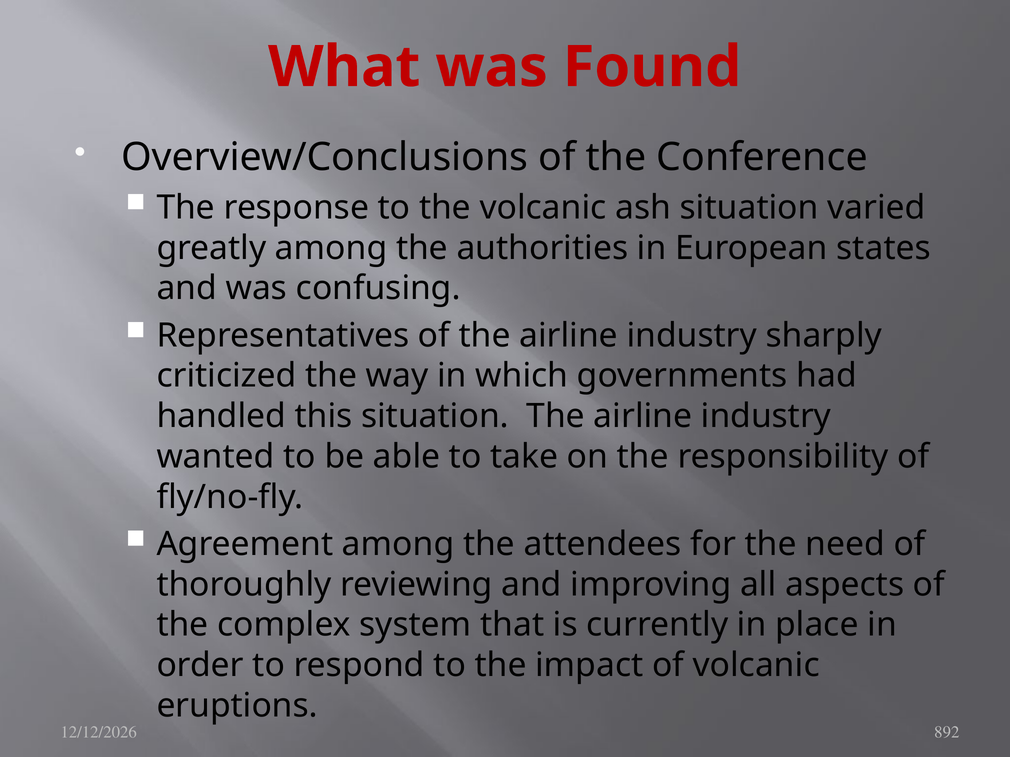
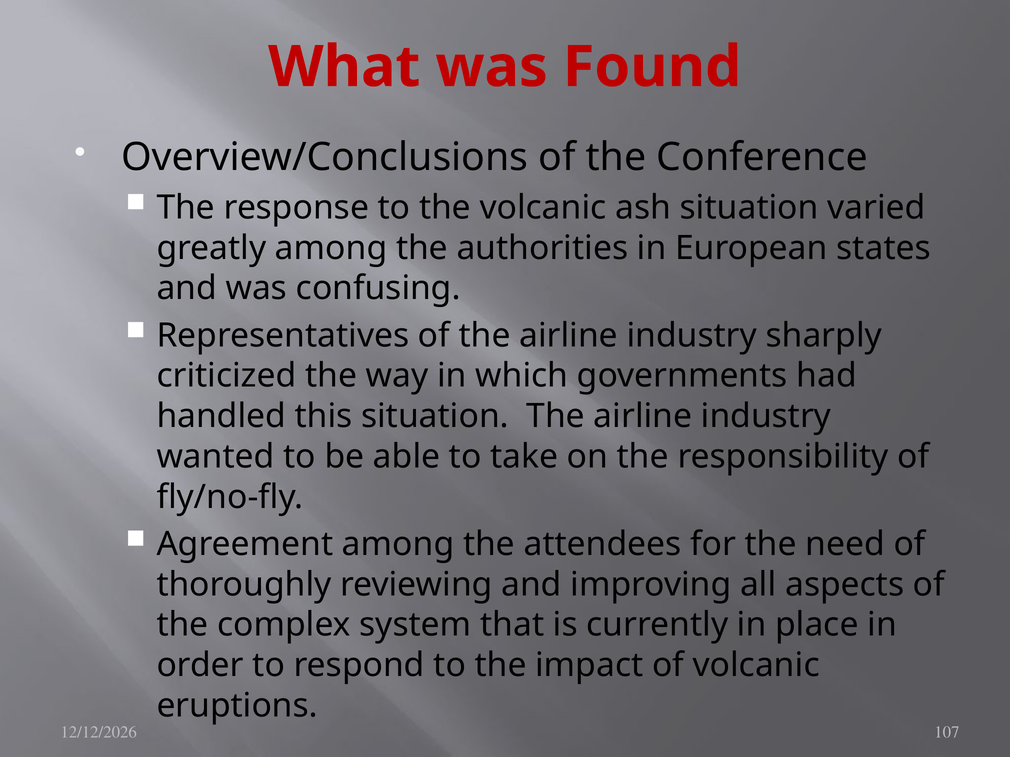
892: 892 -> 107
